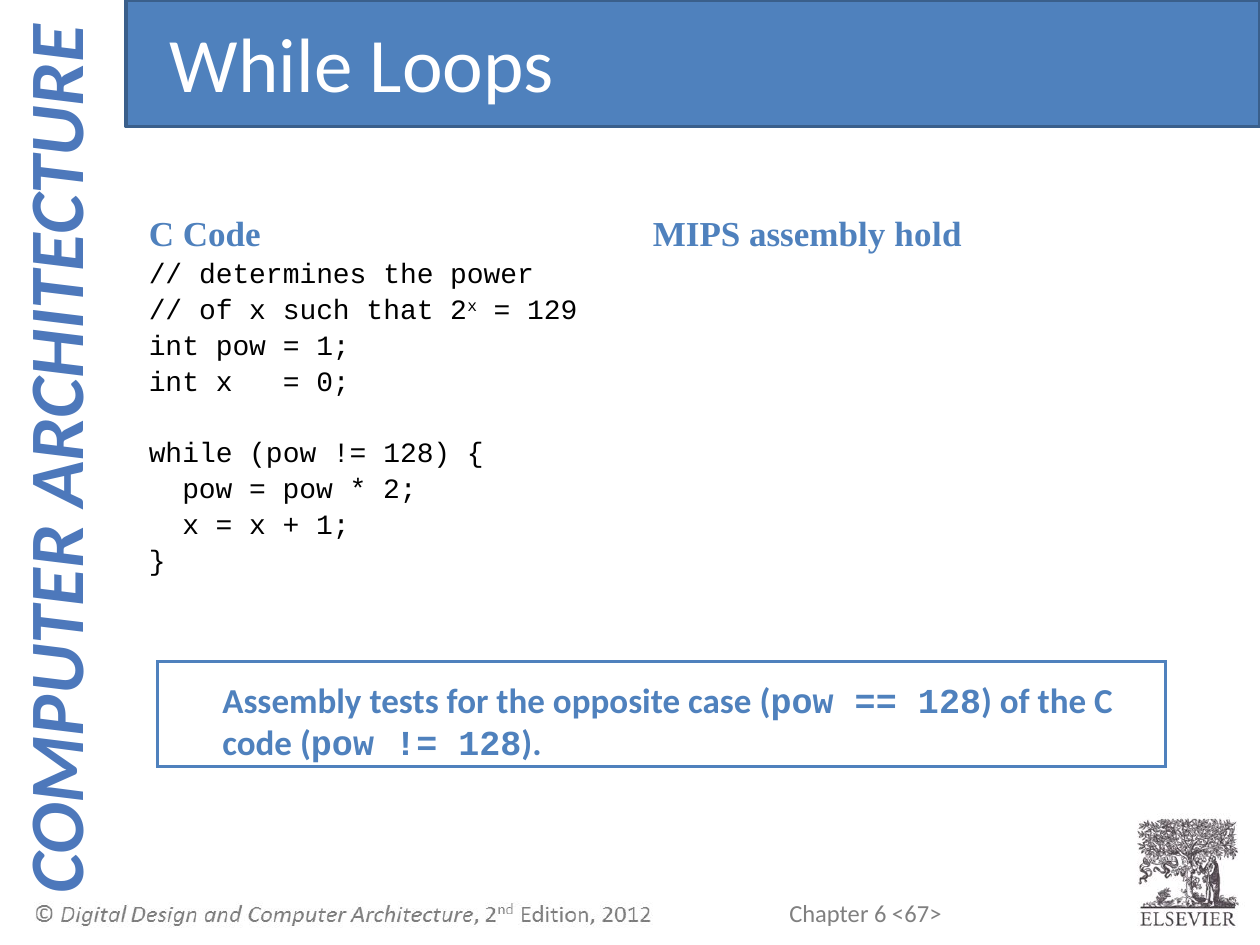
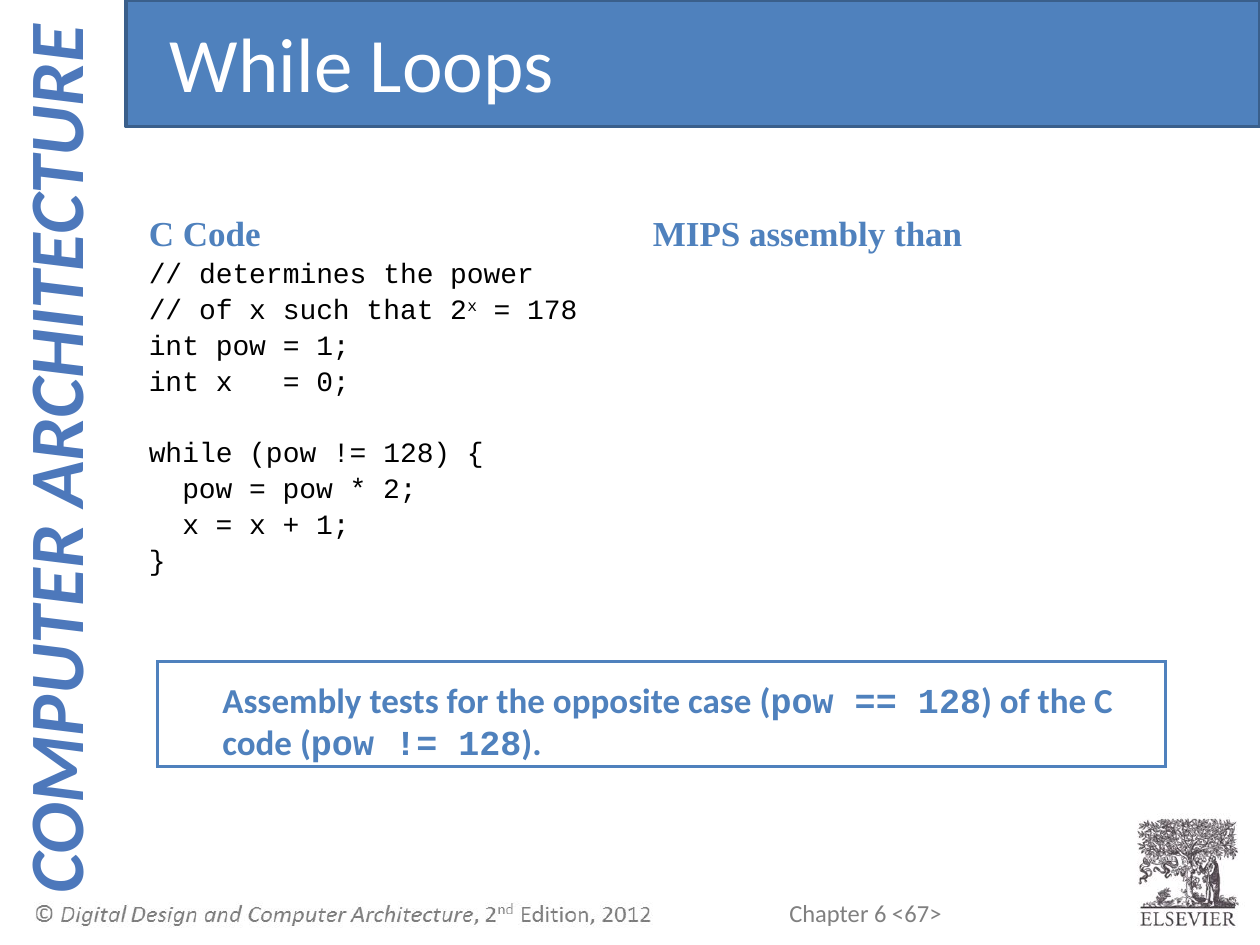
hold: hold -> than
129: 129 -> 178
